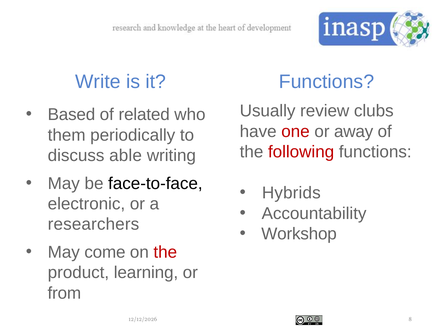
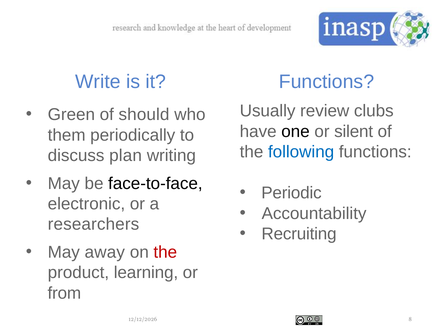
Based: Based -> Green
related: related -> should
one colour: red -> black
away: away -> silent
following colour: red -> blue
able: able -> plan
Hybrids: Hybrids -> Periodic
Workshop: Workshop -> Recruiting
come: come -> away
